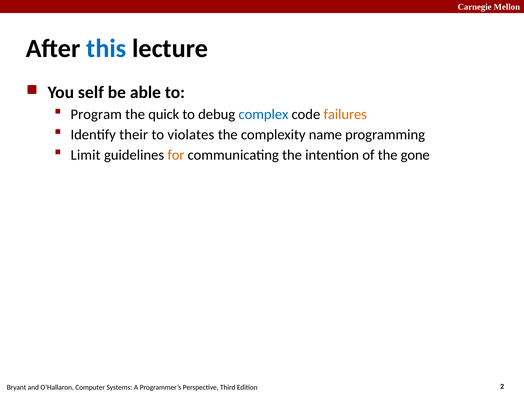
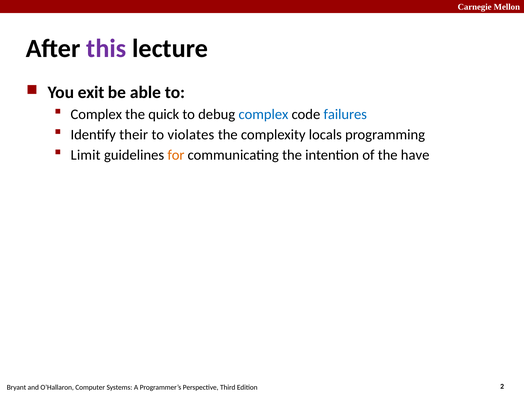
this colour: blue -> purple
self: self -> exit
Program at (96, 114): Program -> Complex
failures colour: orange -> blue
name: name -> locals
gone: gone -> have
